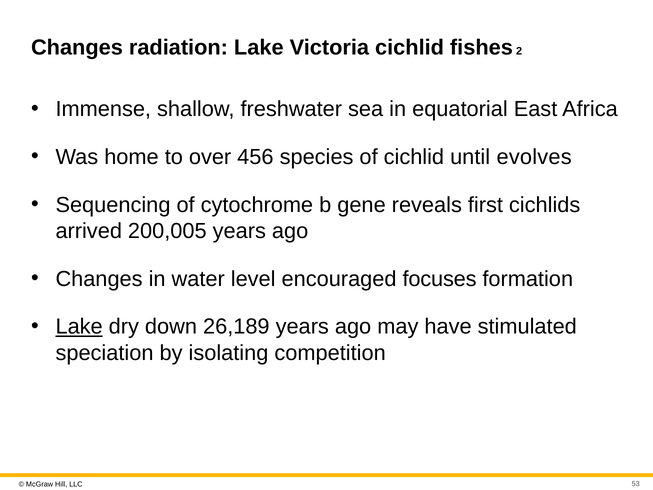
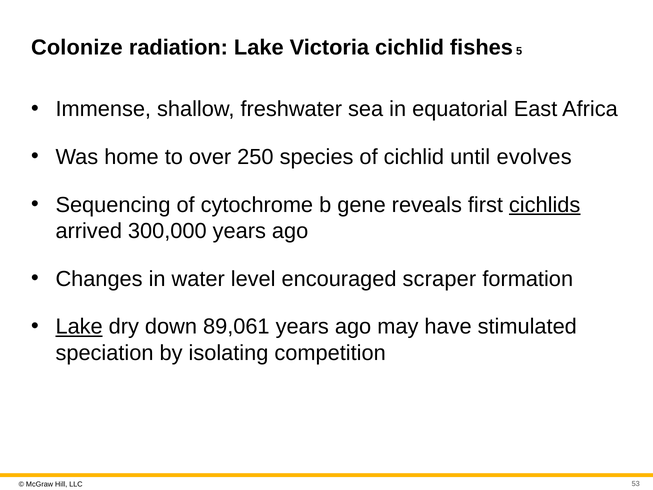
Changes at (77, 48): Changes -> Colonize
2: 2 -> 5
456: 456 -> 250
cichlids underline: none -> present
200,005: 200,005 -> 300,000
focuses: focuses -> scraper
26,189: 26,189 -> 89,061
